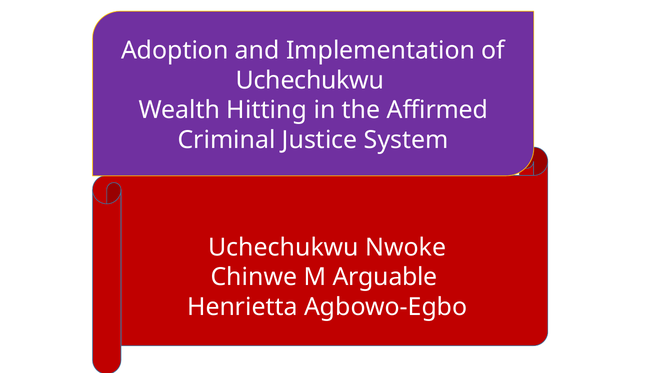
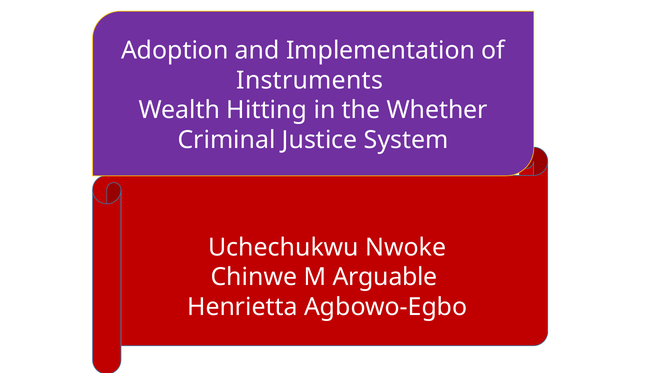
Uchechukwu at (310, 80): Uchechukwu -> Instruments
Affirmed: Affirmed -> Whether
